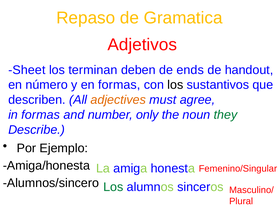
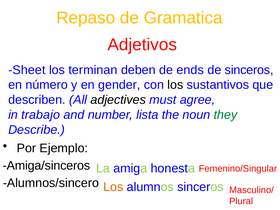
de handout: handout -> sinceros
en formas: formas -> gender
adjectives colour: orange -> black
in formas: formas -> trabajo
only: only -> lista
Amiga/honesta: Amiga/honesta -> Amiga/sinceros
Los at (113, 187) colour: green -> orange
